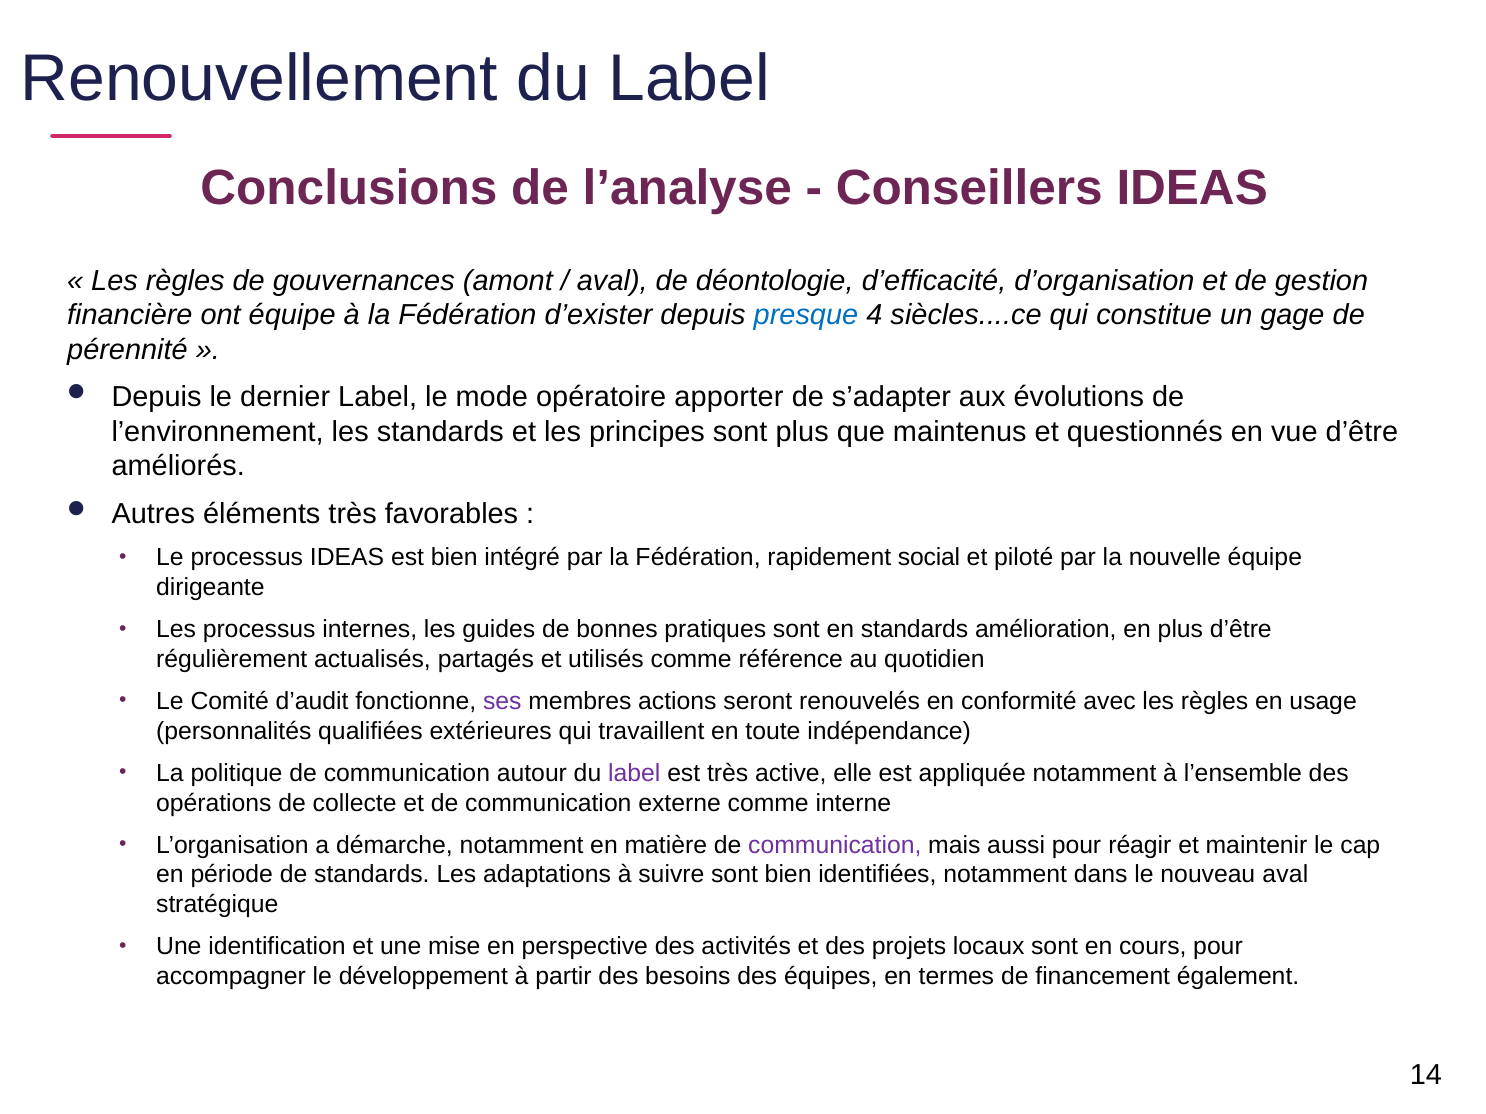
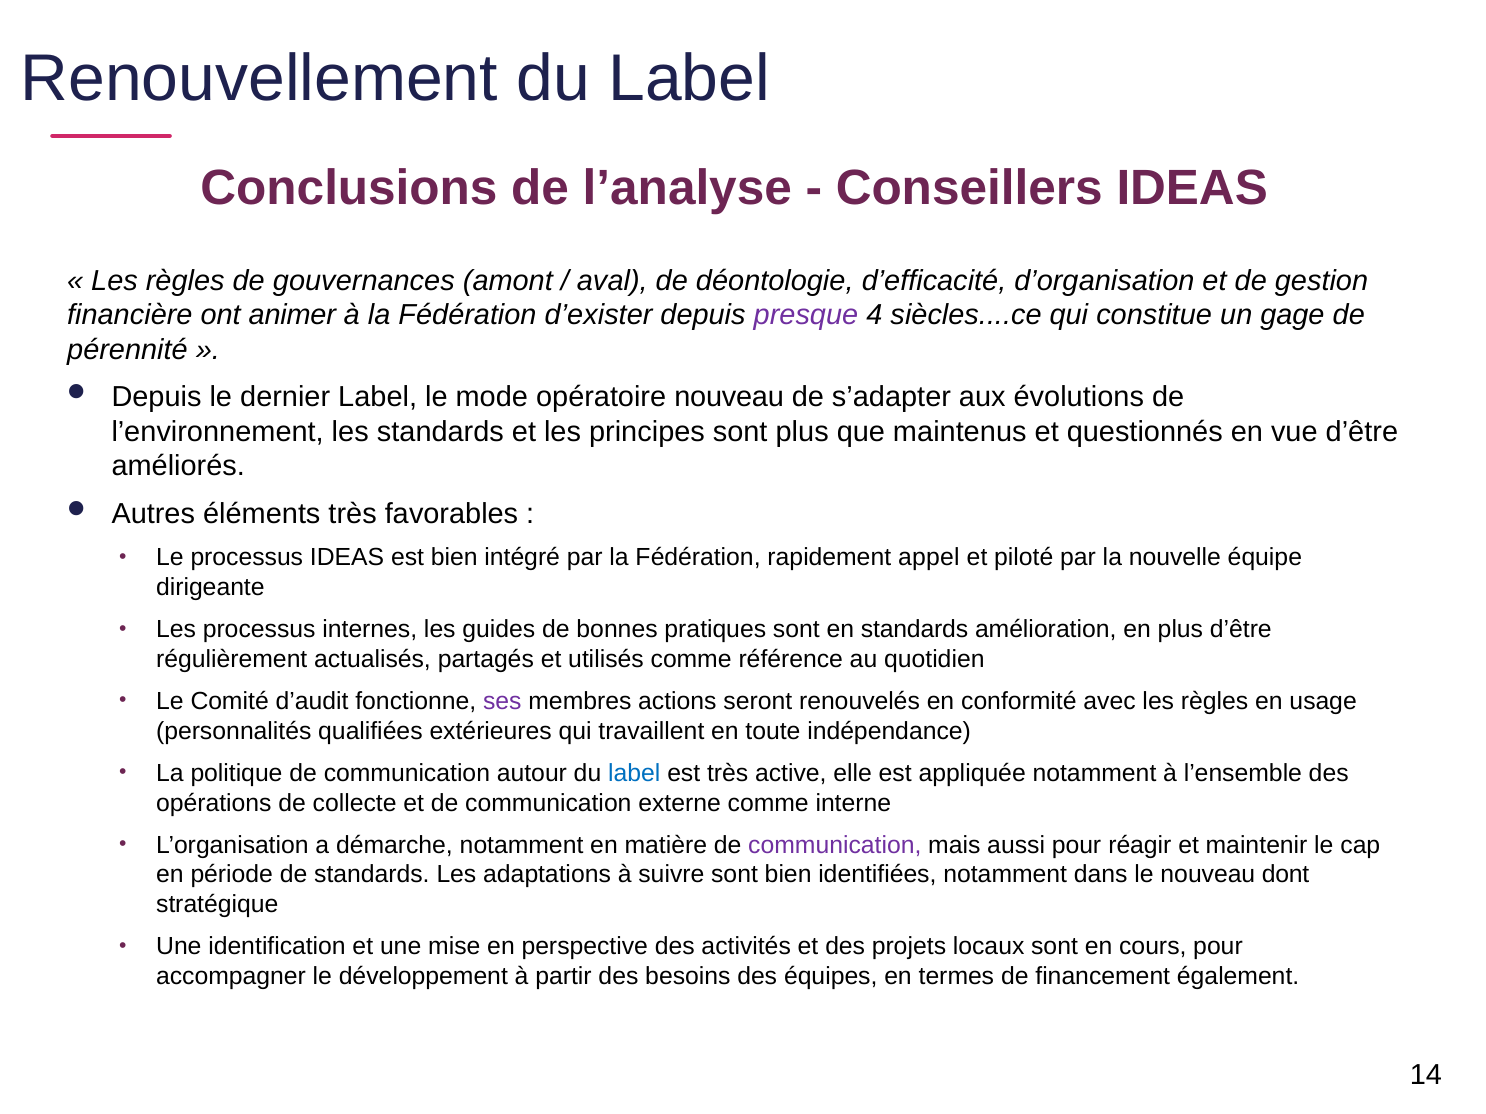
ont équipe: équipe -> animer
presque colour: blue -> purple
opératoire apporter: apporter -> nouveau
social: social -> appel
label at (634, 774) colour: purple -> blue
nouveau aval: aval -> dont
